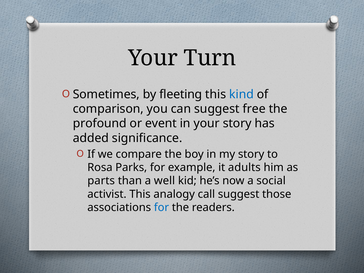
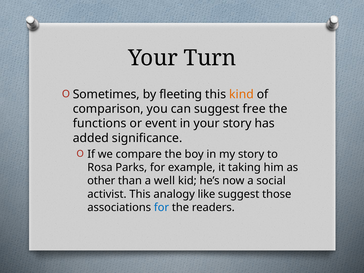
kind colour: blue -> orange
profound: profound -> functions
adults: adults -> taking
parts: parts -> other
call: call -> like
